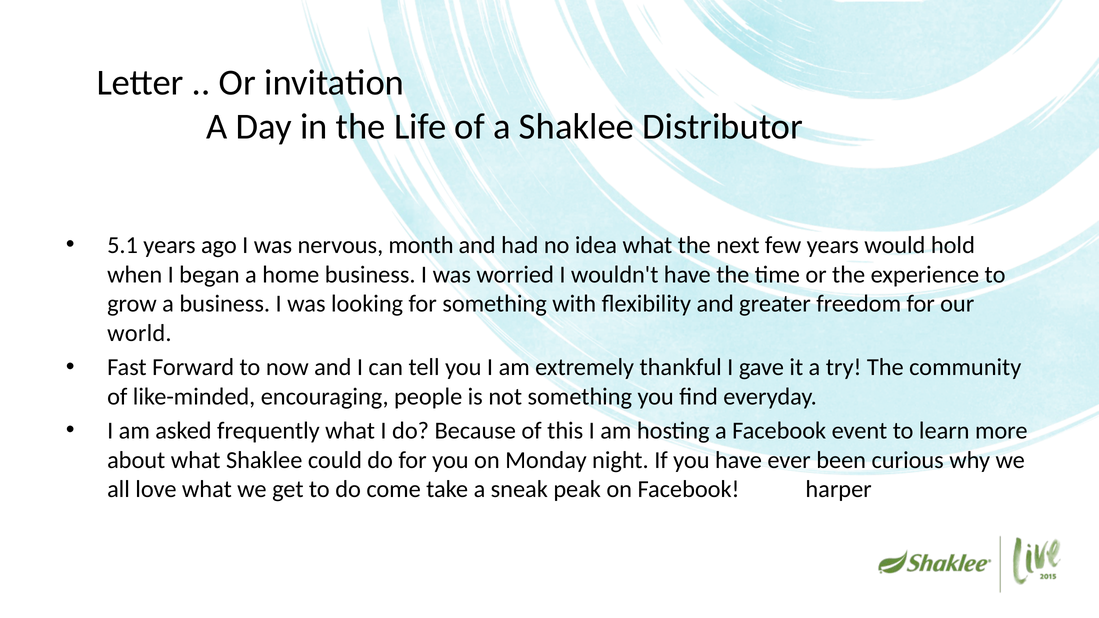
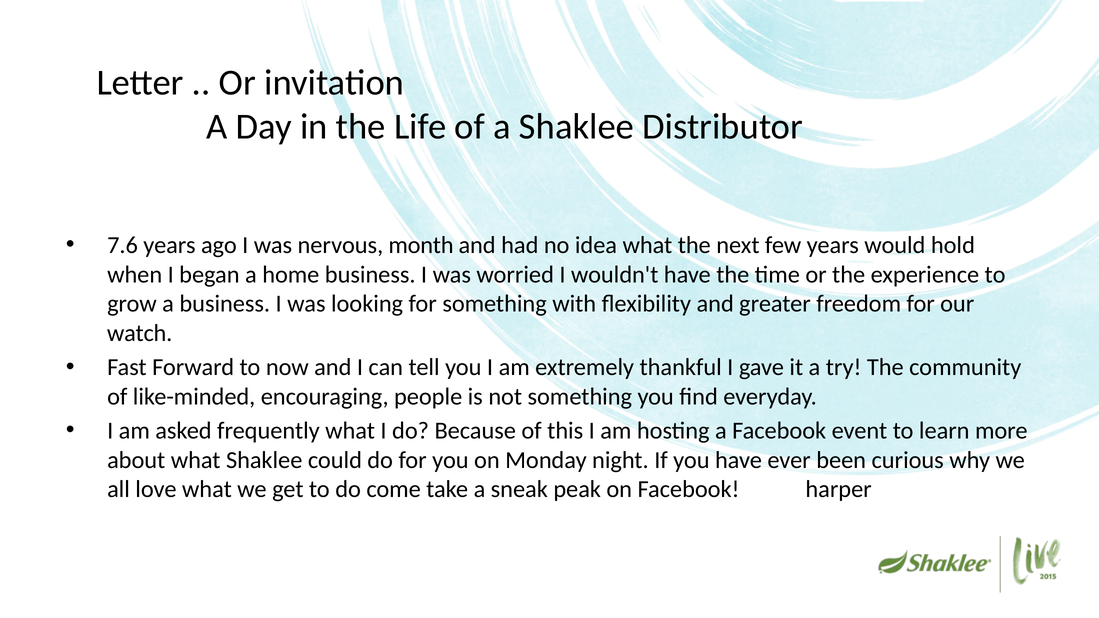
5.1: 5.1 -> 7.6
world: world -> watch
